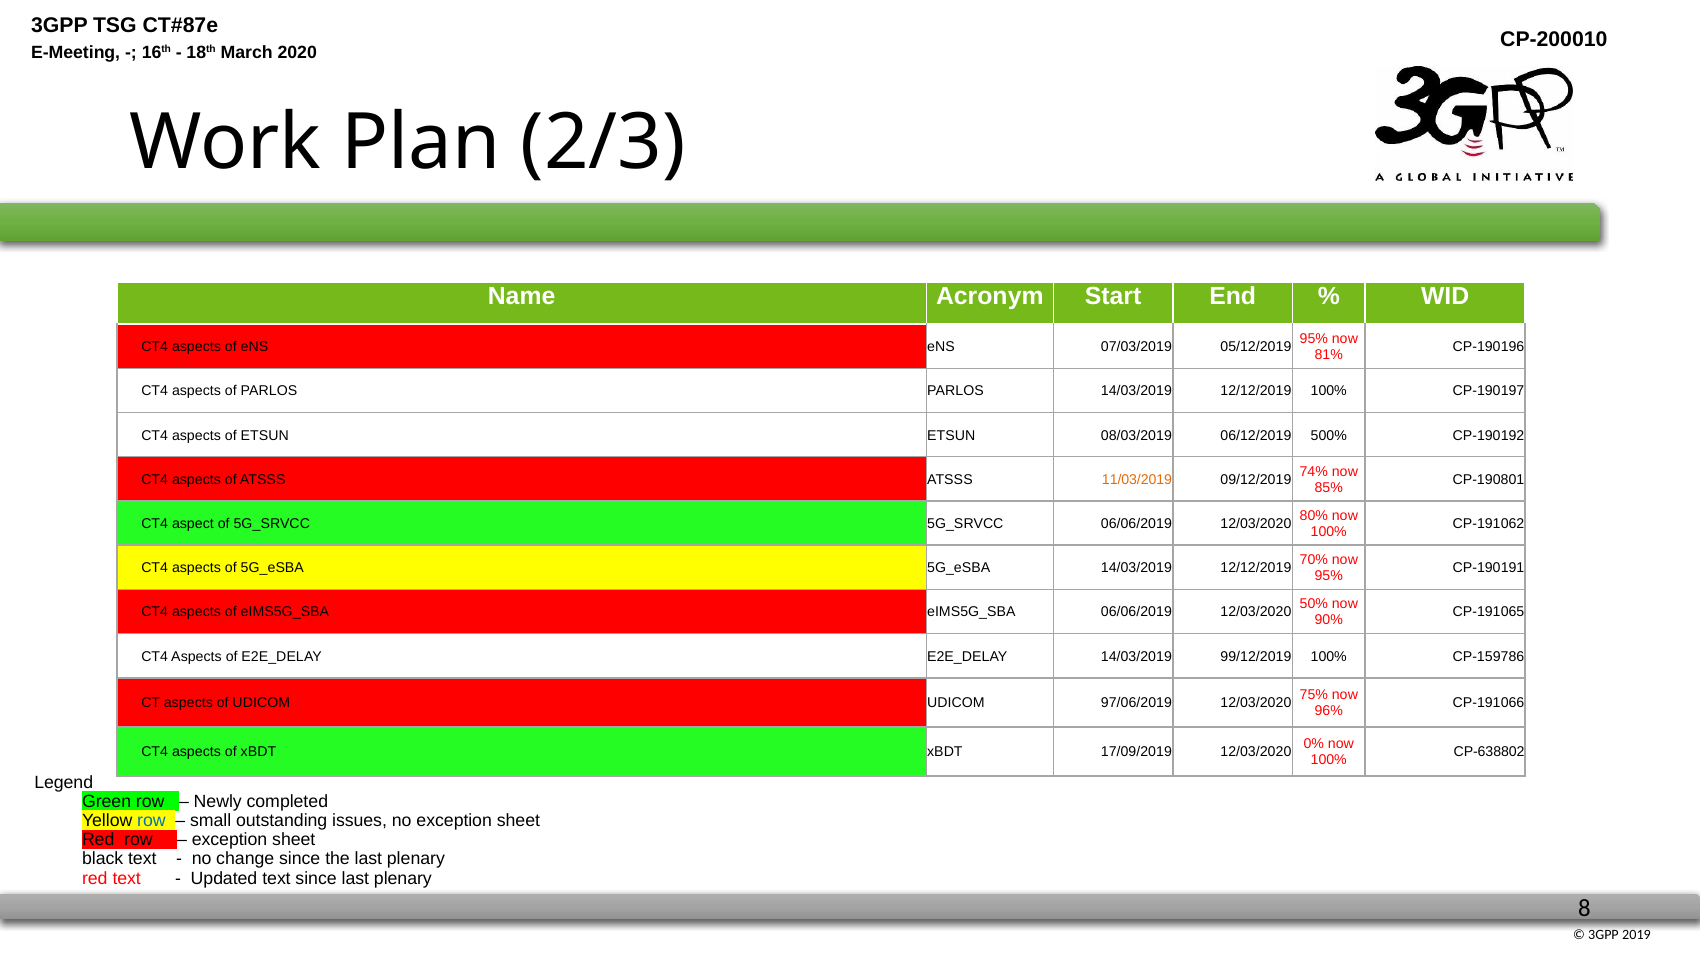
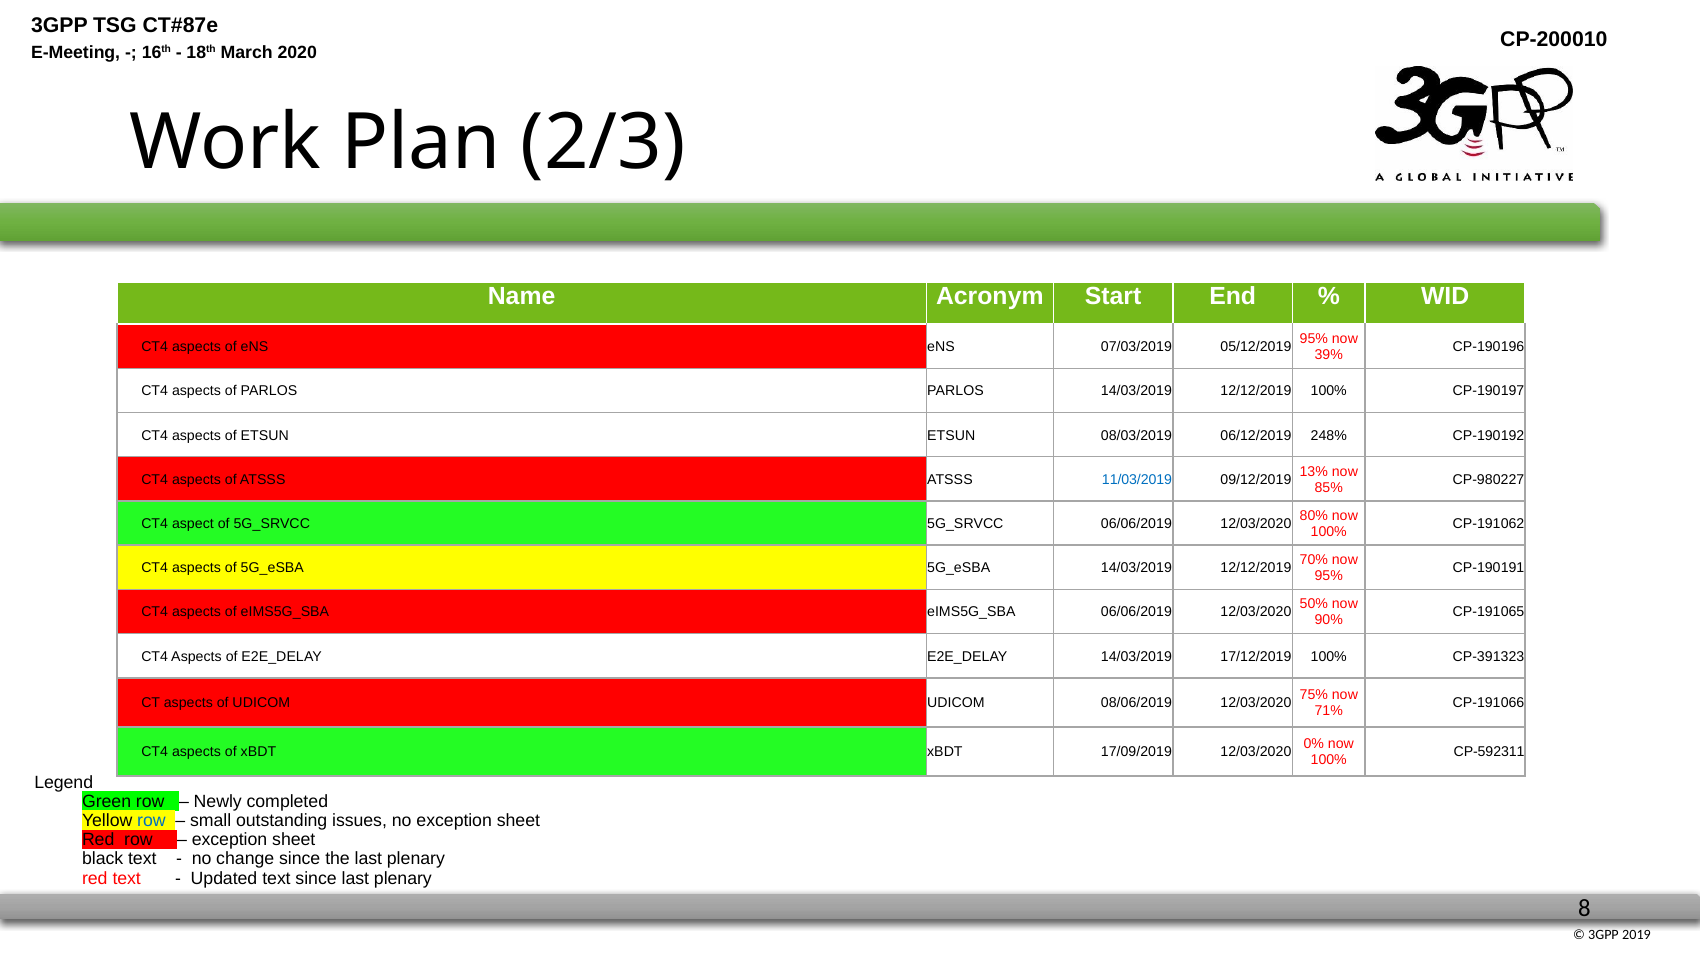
81%: 81% -> 39%
500%: 500% -> 248%
74%: 74% -> 13%
11/03/2019 colour: orange -> blue
CP-190801: CP-190801 -> CP-980227
99/12/2019: 99/12/2019 -> 17/12/2019
CP-159786: CP-159786 -> CP-391323
97/06/2019: 97/06/2019 -> 08/06/2019
96%: 96% -> 71%
CP-638802: CP-638802 -> CP-592311
